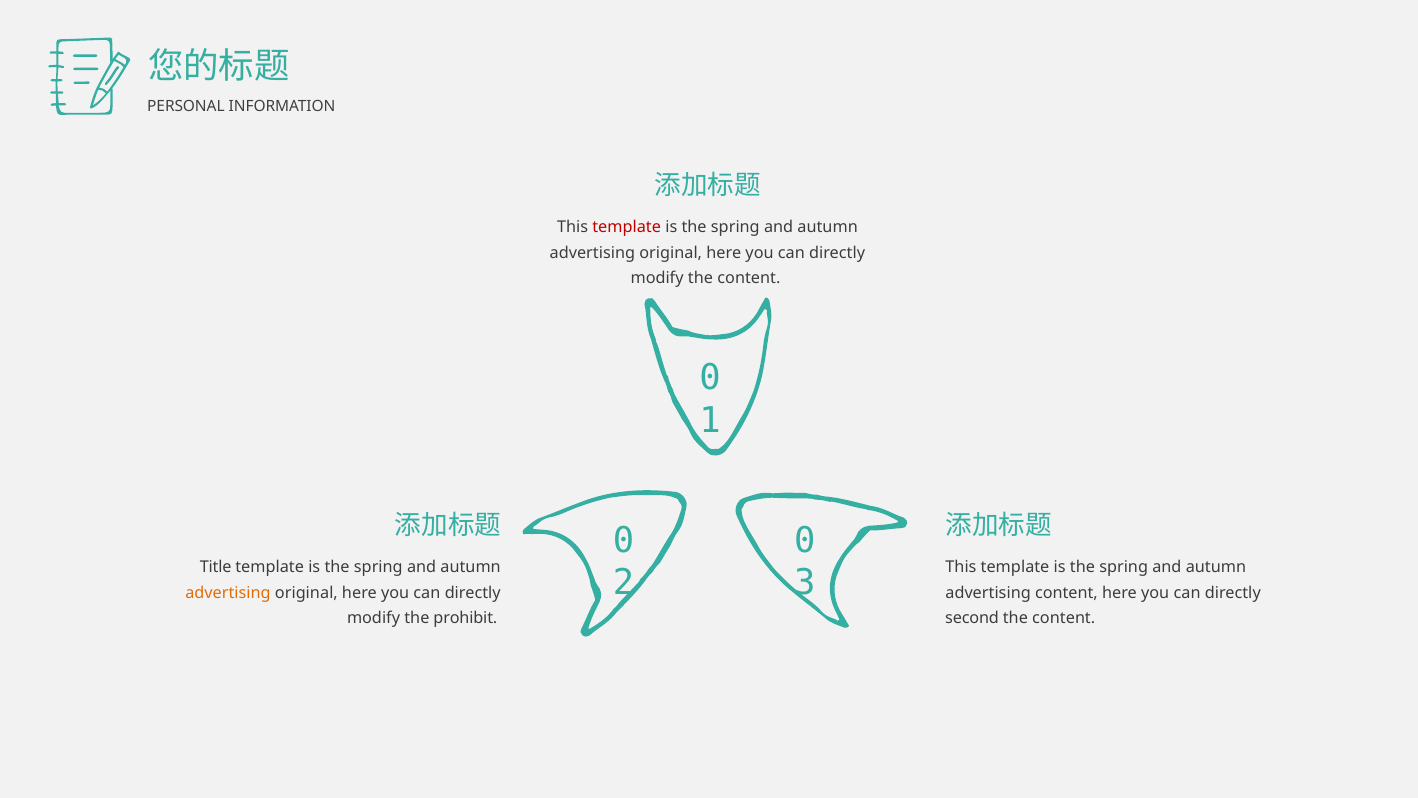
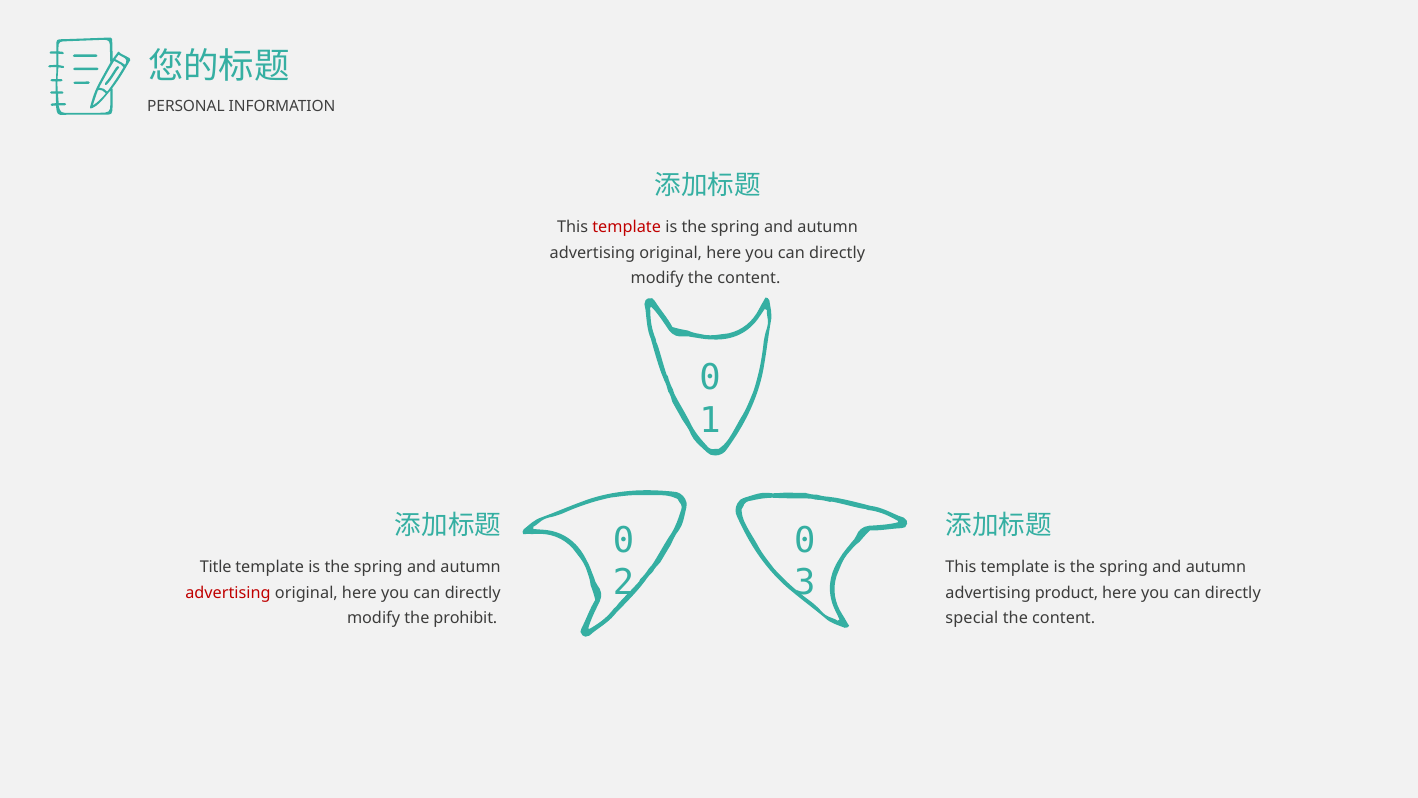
advertising at (228, 592) colour: orange -> red
advertising content: content -> product
second: second -> special
